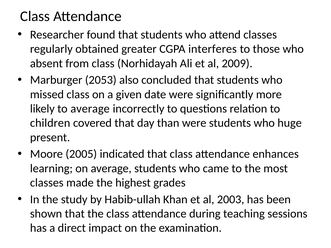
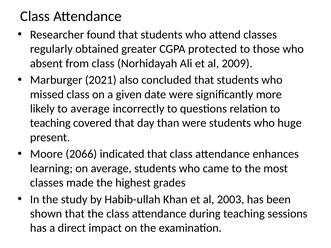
interferes: interferes -> protected
2053: 2053 -> 2021
children at (50, 123): children -> teaching
2005: 2005 -> 2066
